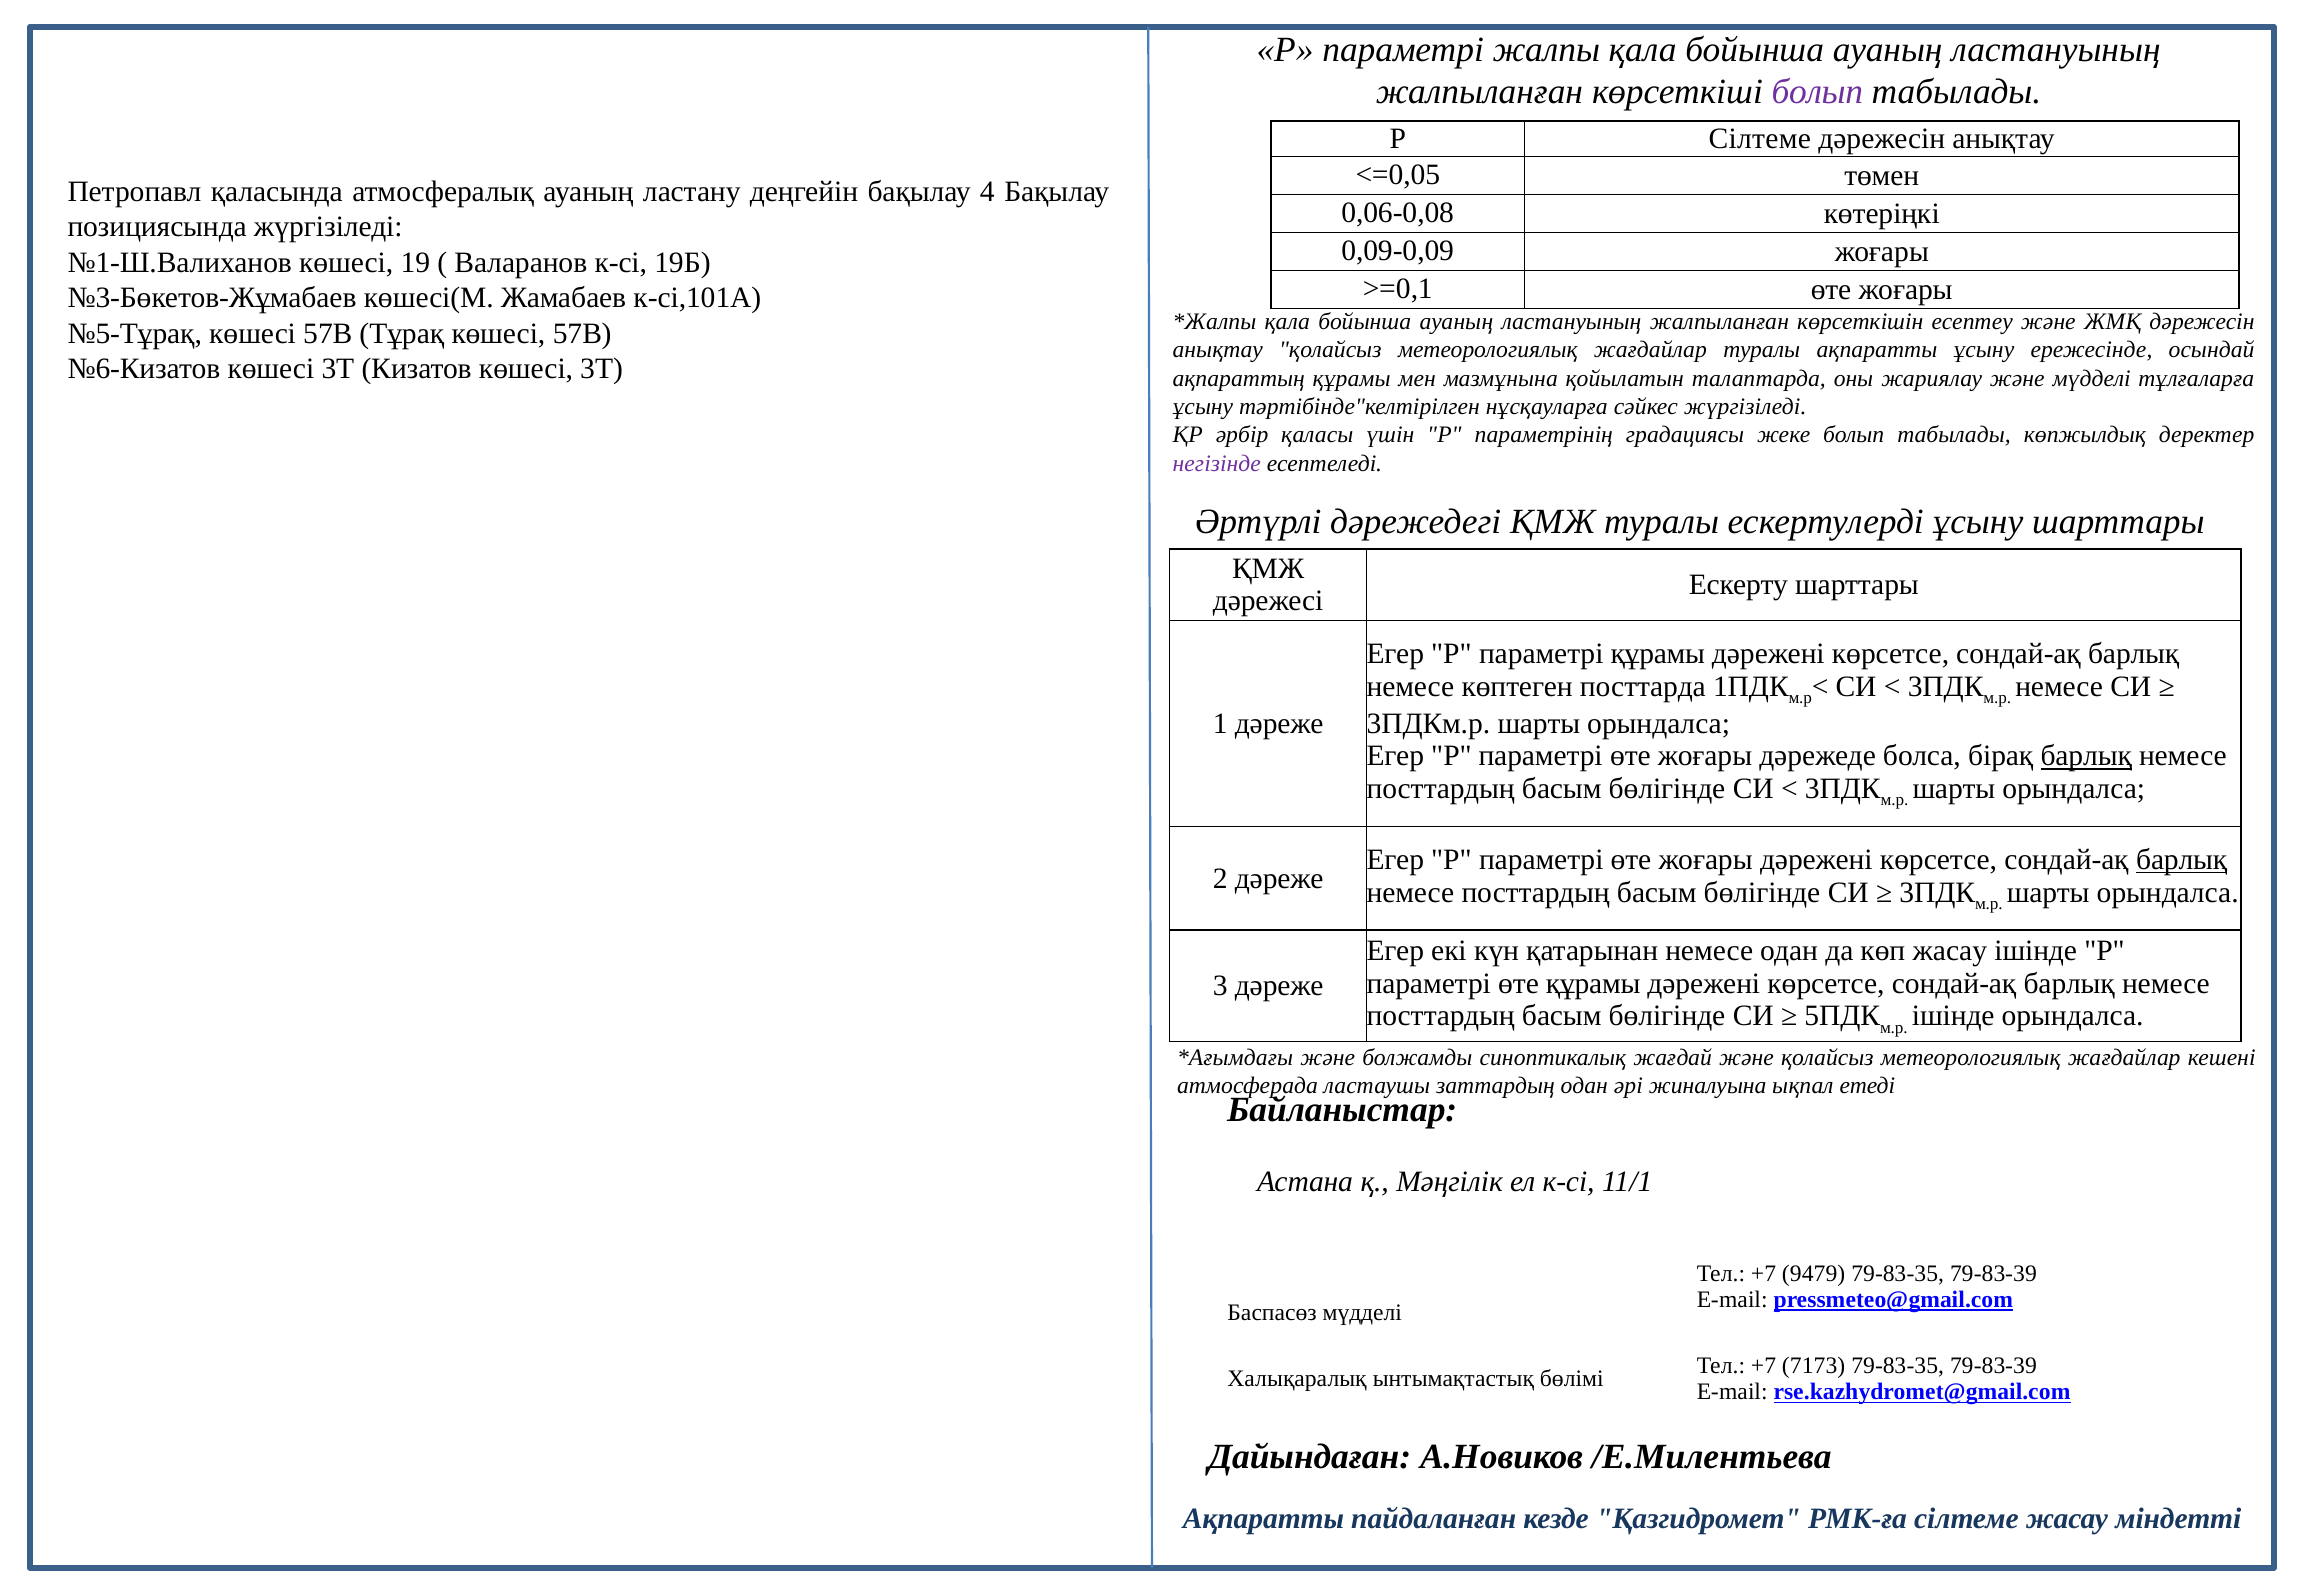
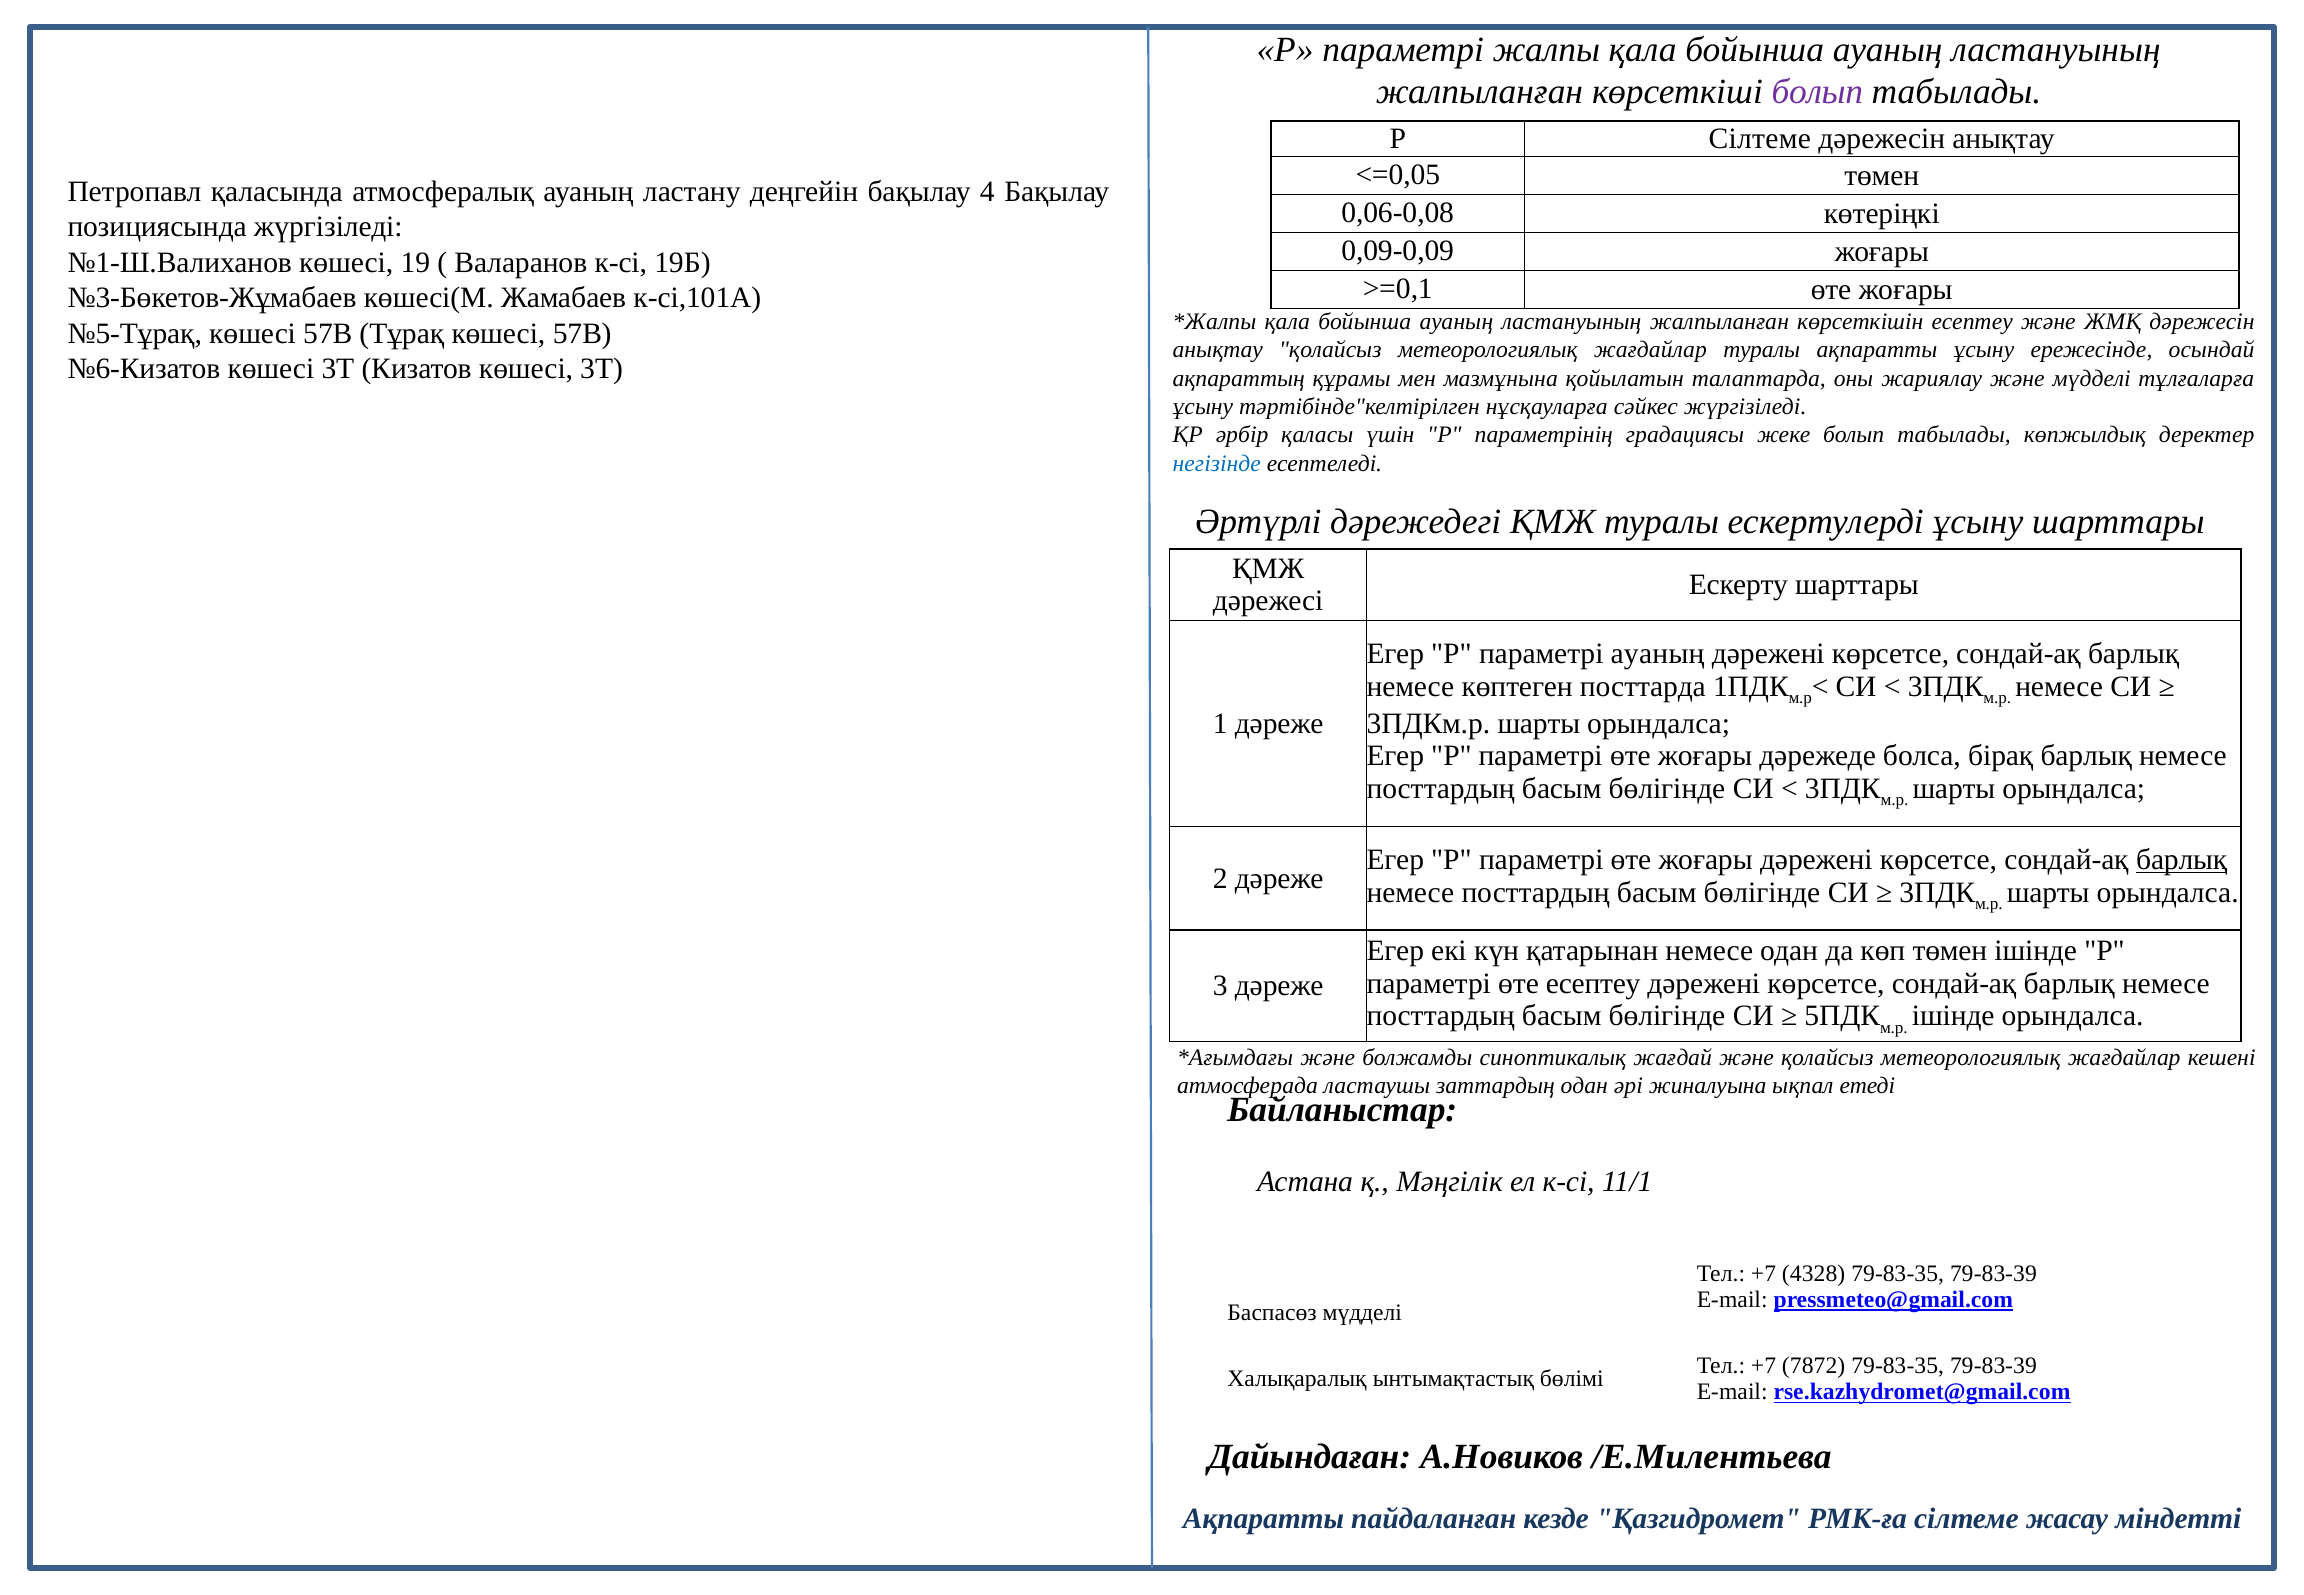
негізінде colour: purple -> blue
параметрі құрамы: құрамы -> ауаның
барлық at (2086, 756) underline: present -> none
көп жасау: жасау -> төмен
өте құрамы: құрамы -> есептеу
9479: 9479 -> 4328
7173: 7173 -> 7872
